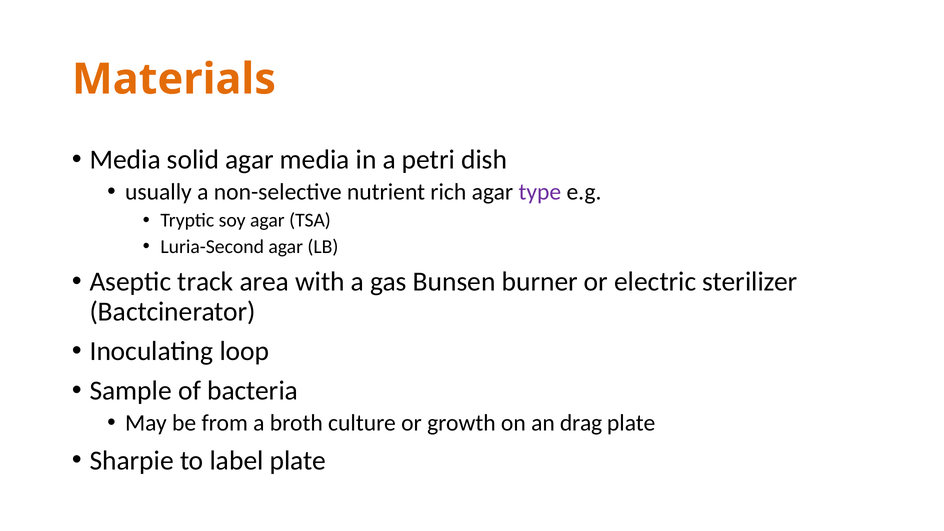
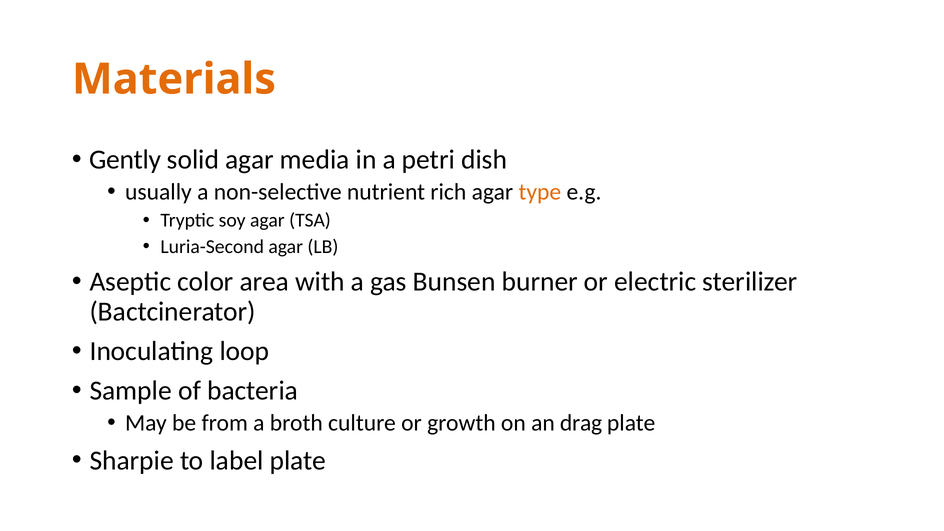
Media at (125, 160): Media -> Gently
type colour: purple -> orange
track: track -> color
